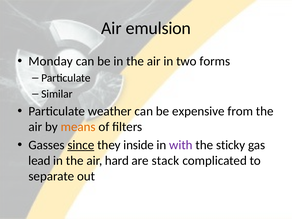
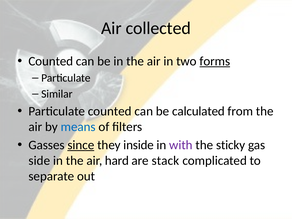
emulsion: emulsion -> collected
Monday at (51, 61): Monday -> Counted
forms underline: none -> present
Particulate weather: weather -> counted
expensive: expensive -> calculated
means colour: orange -> blue
lead: lead -> side
